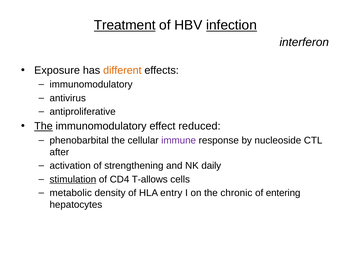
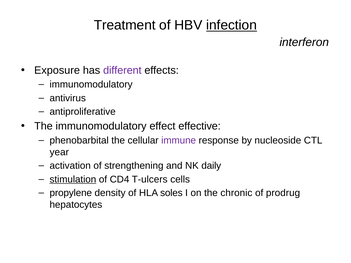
Treatment underline: present -> none
different colour: orange -> purple
The at (43, 126) underline: present -> none
reduced: reduced -> effective
after: after -> year
T-allows: T-allows -> T-ulcers
metabolic: metabolic -> propylene
entry: entry -> soles
entering: entering -> prodrug
